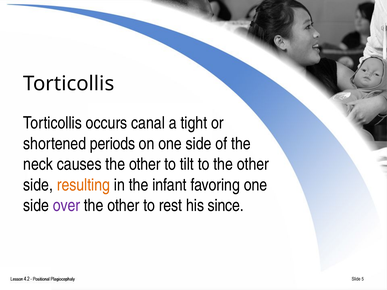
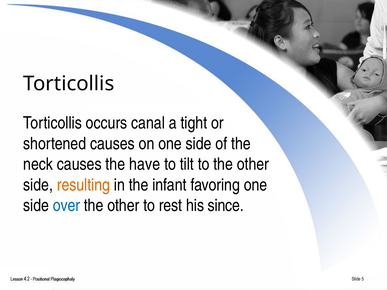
shortened periods: periods -> causes
causes the other: other -> have
over colour: purple -> blue
